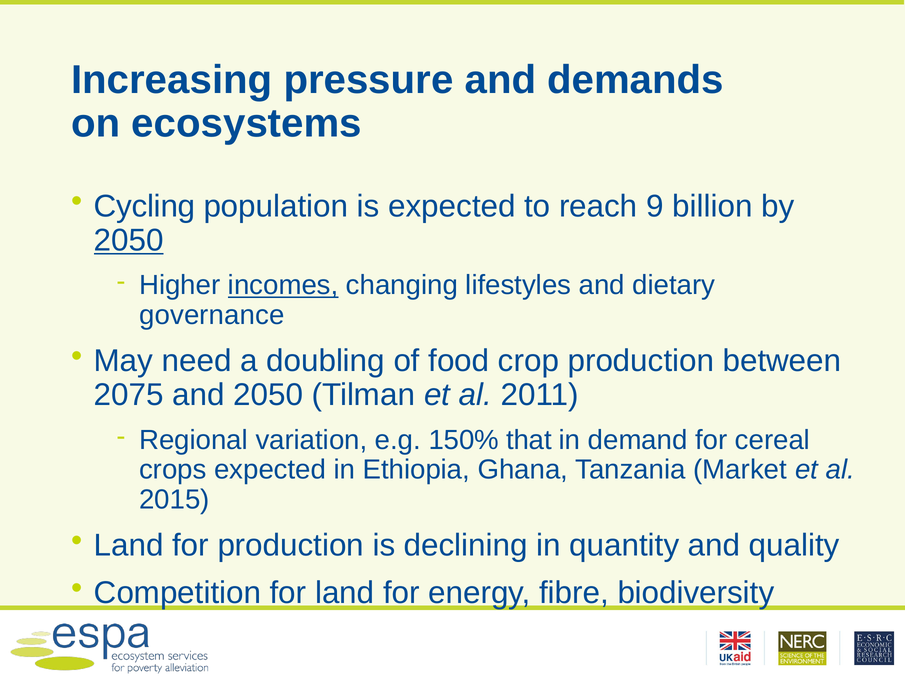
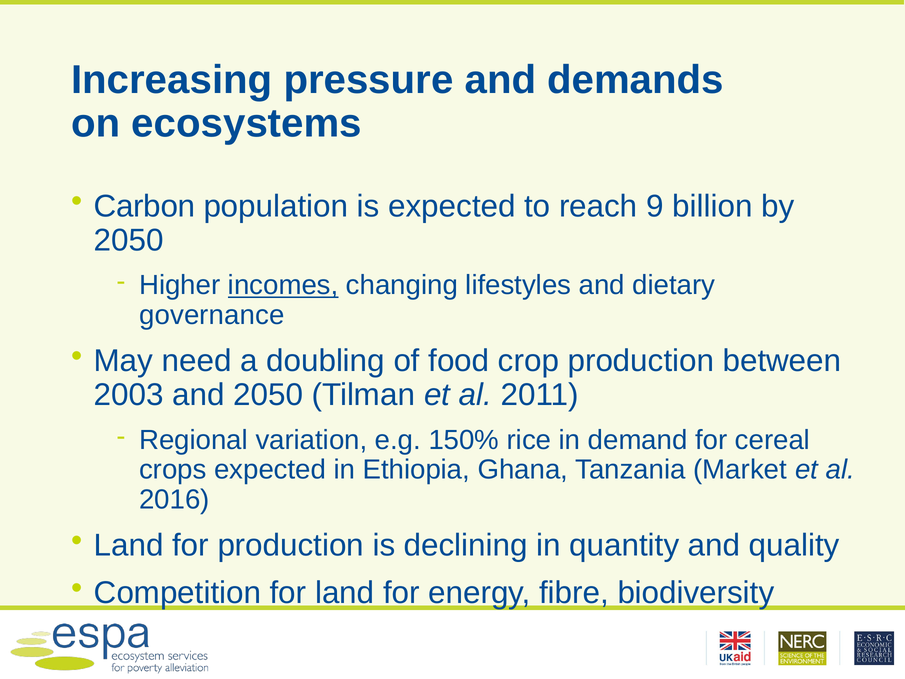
Cycling: Cycling -> Carbon
2050 at (129, 240) underline: present -> none
2075: 2075 -> 2003
that: that -> rice
2015: 2015 -> 2016
